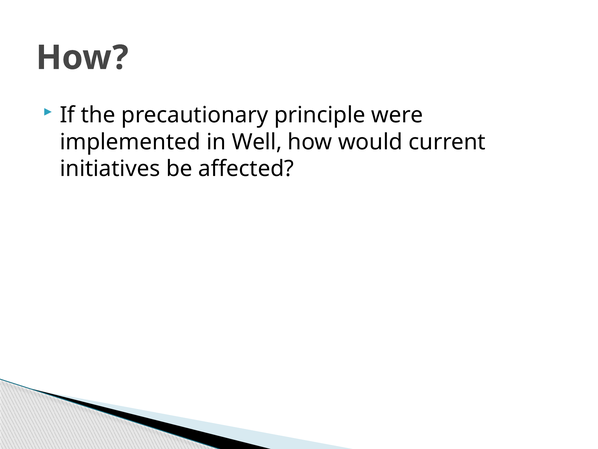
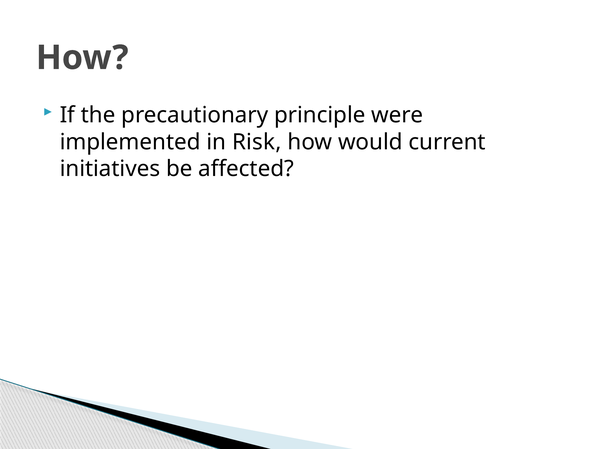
Well: Well -> Risk
